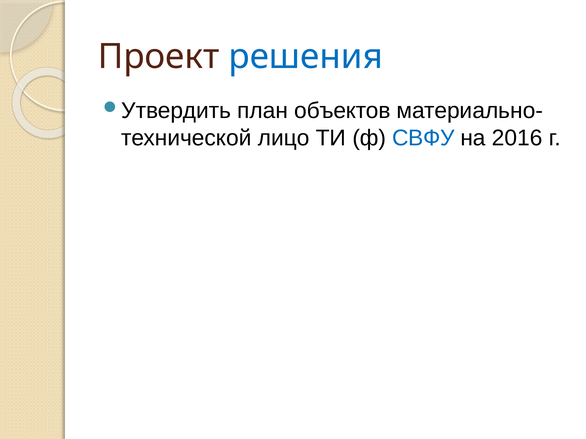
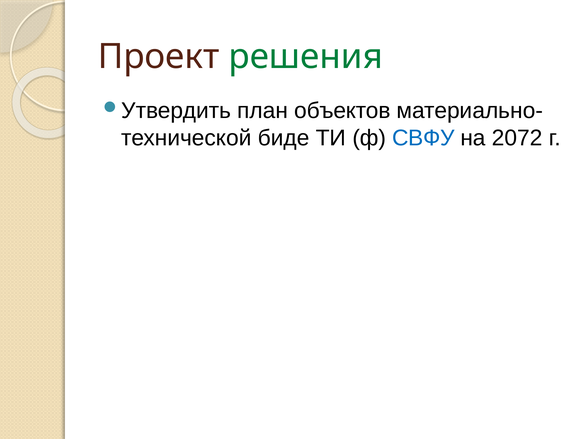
решения colour: blue -> green
лицо: лицо -> биде
2016: 2016 -> 2072
